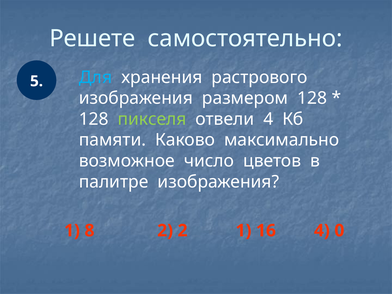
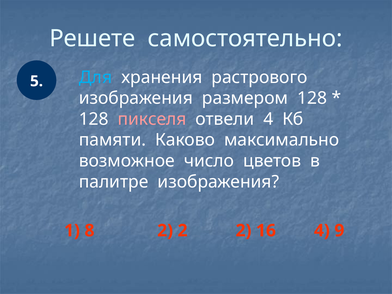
пикселя colour: light green -> pink
2 2 1: 1 -> 2
0: 0 -> 9
